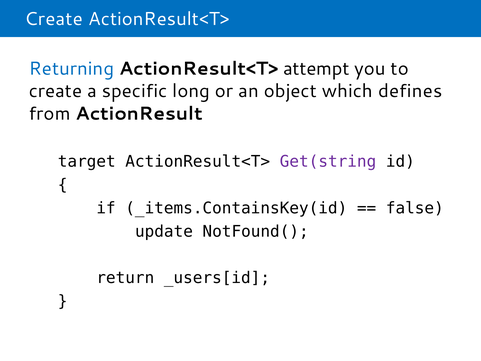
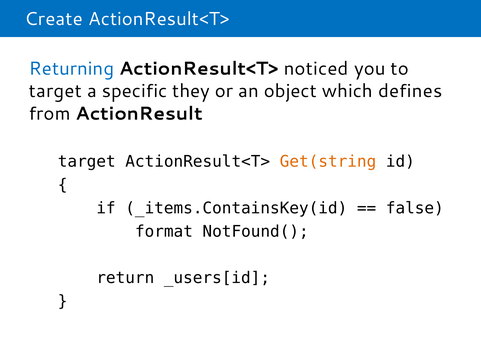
attempt: attempt -> noticed
create at (55, 91): create -> target
long: long -> they
Get(string colour: purple -> orange
update: update -> format
